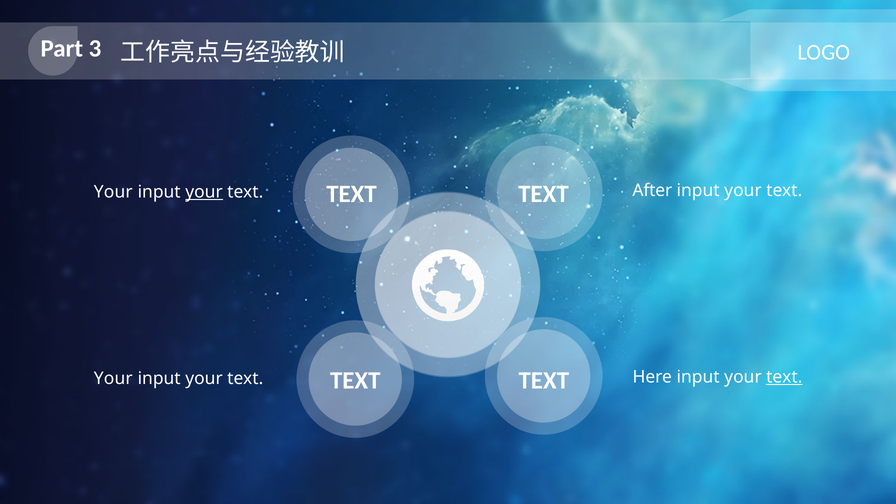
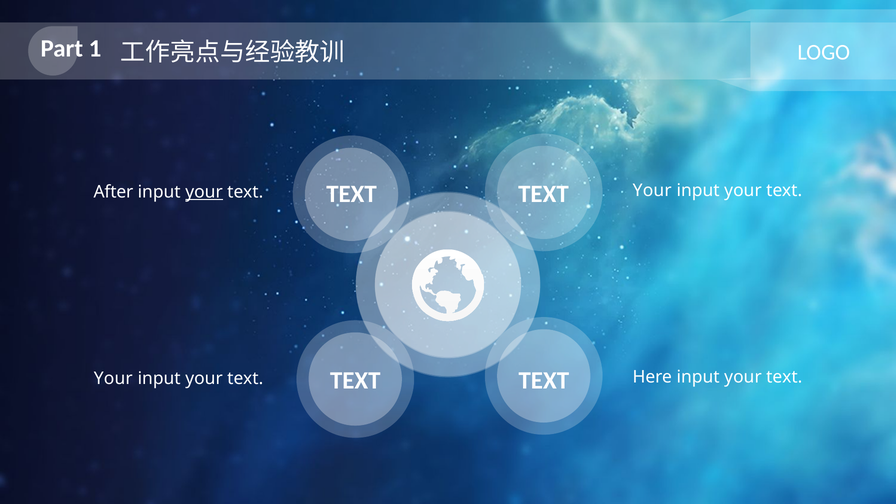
3: 3 -> 1
Your at (113, 192): Your -> After
After at (652, 190): After -> Your
text at (784, 377) underline: present -> none
